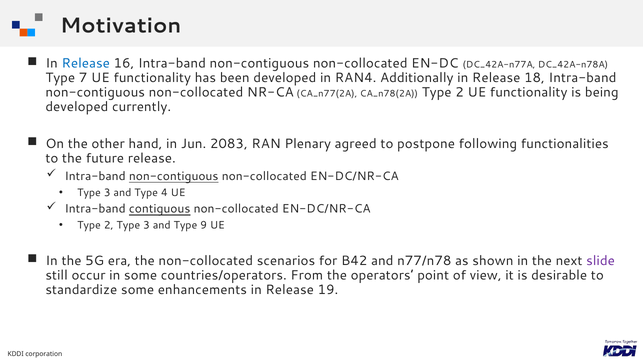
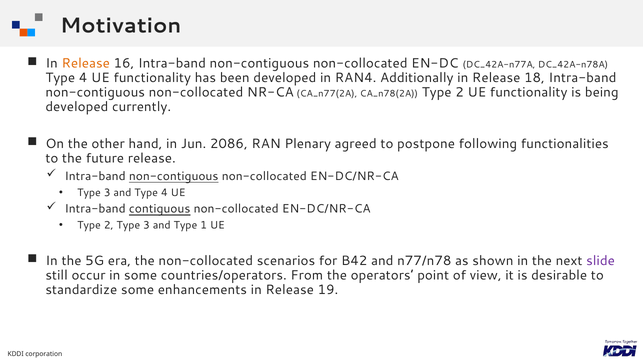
Release at (86, 63) colour: blue -> orange
7 at (83, 78): 7 -> 4
2083: 2083 -> 2086
9: 9 -> 1
